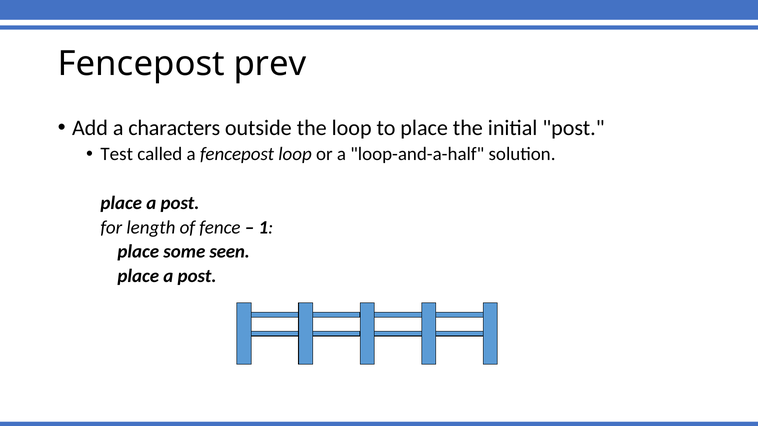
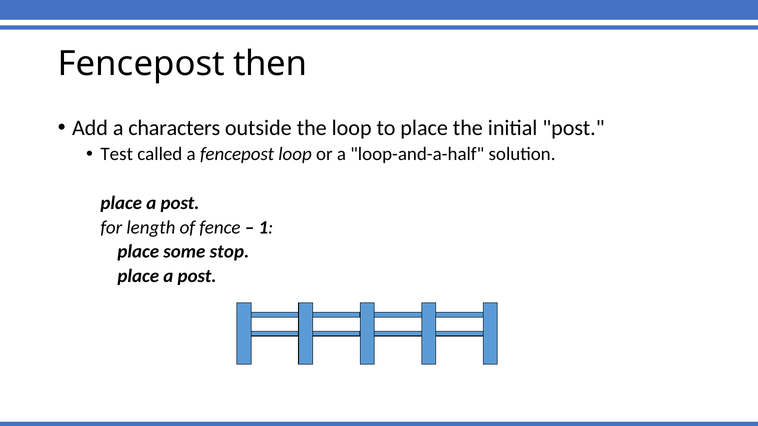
prev: prev -> then
seen: seen -> stop
